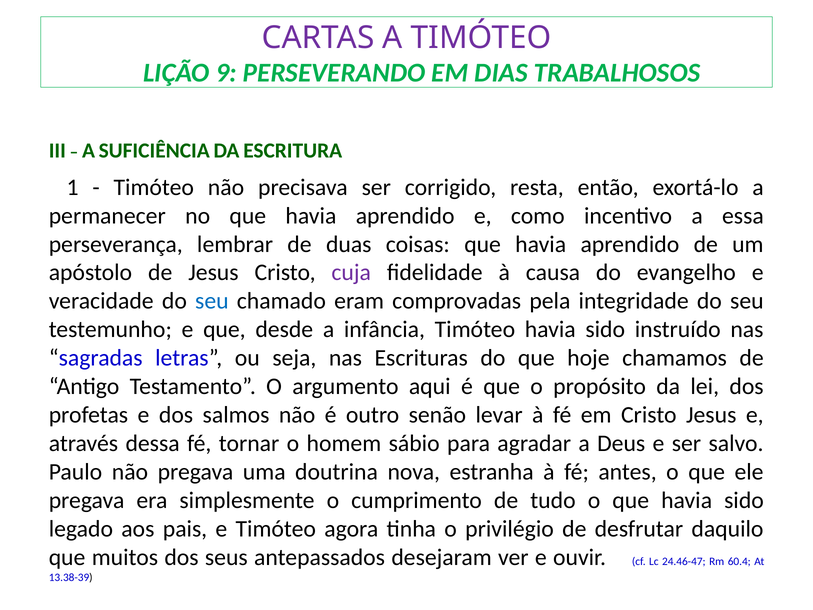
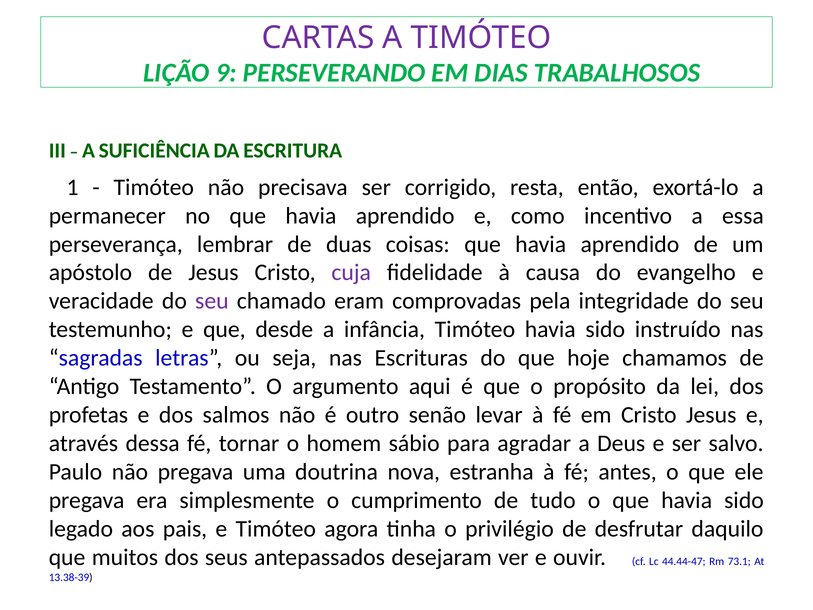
seu at (212, 301) colour: blue -> purple
24.46-47: 24.46-47 -> 44.44-47
60.4: 60.4 -> 73.1
